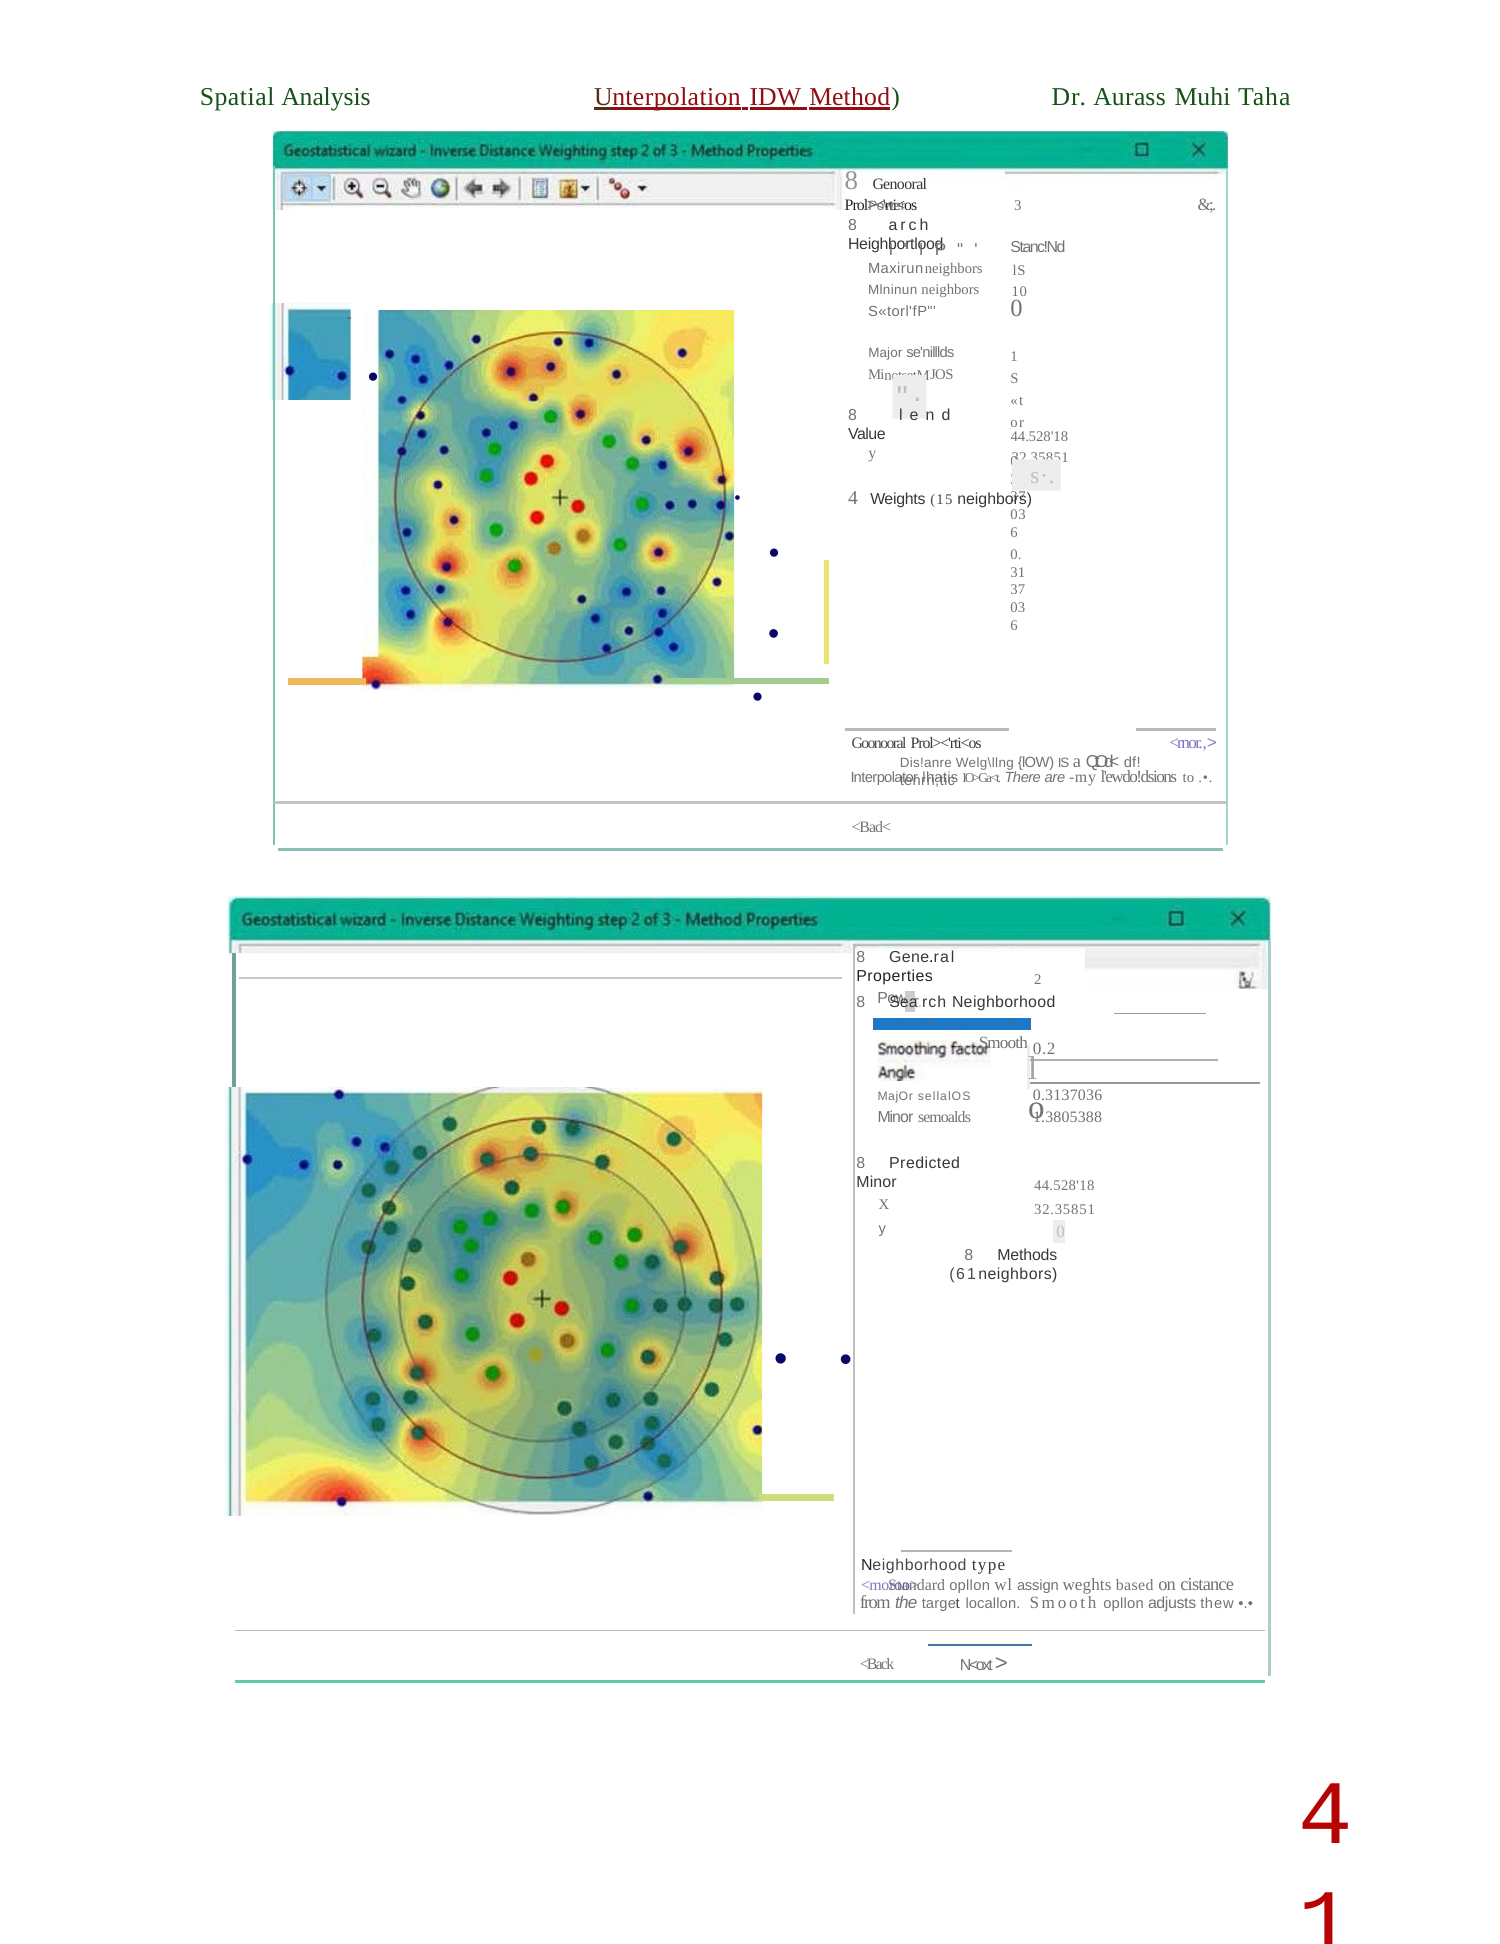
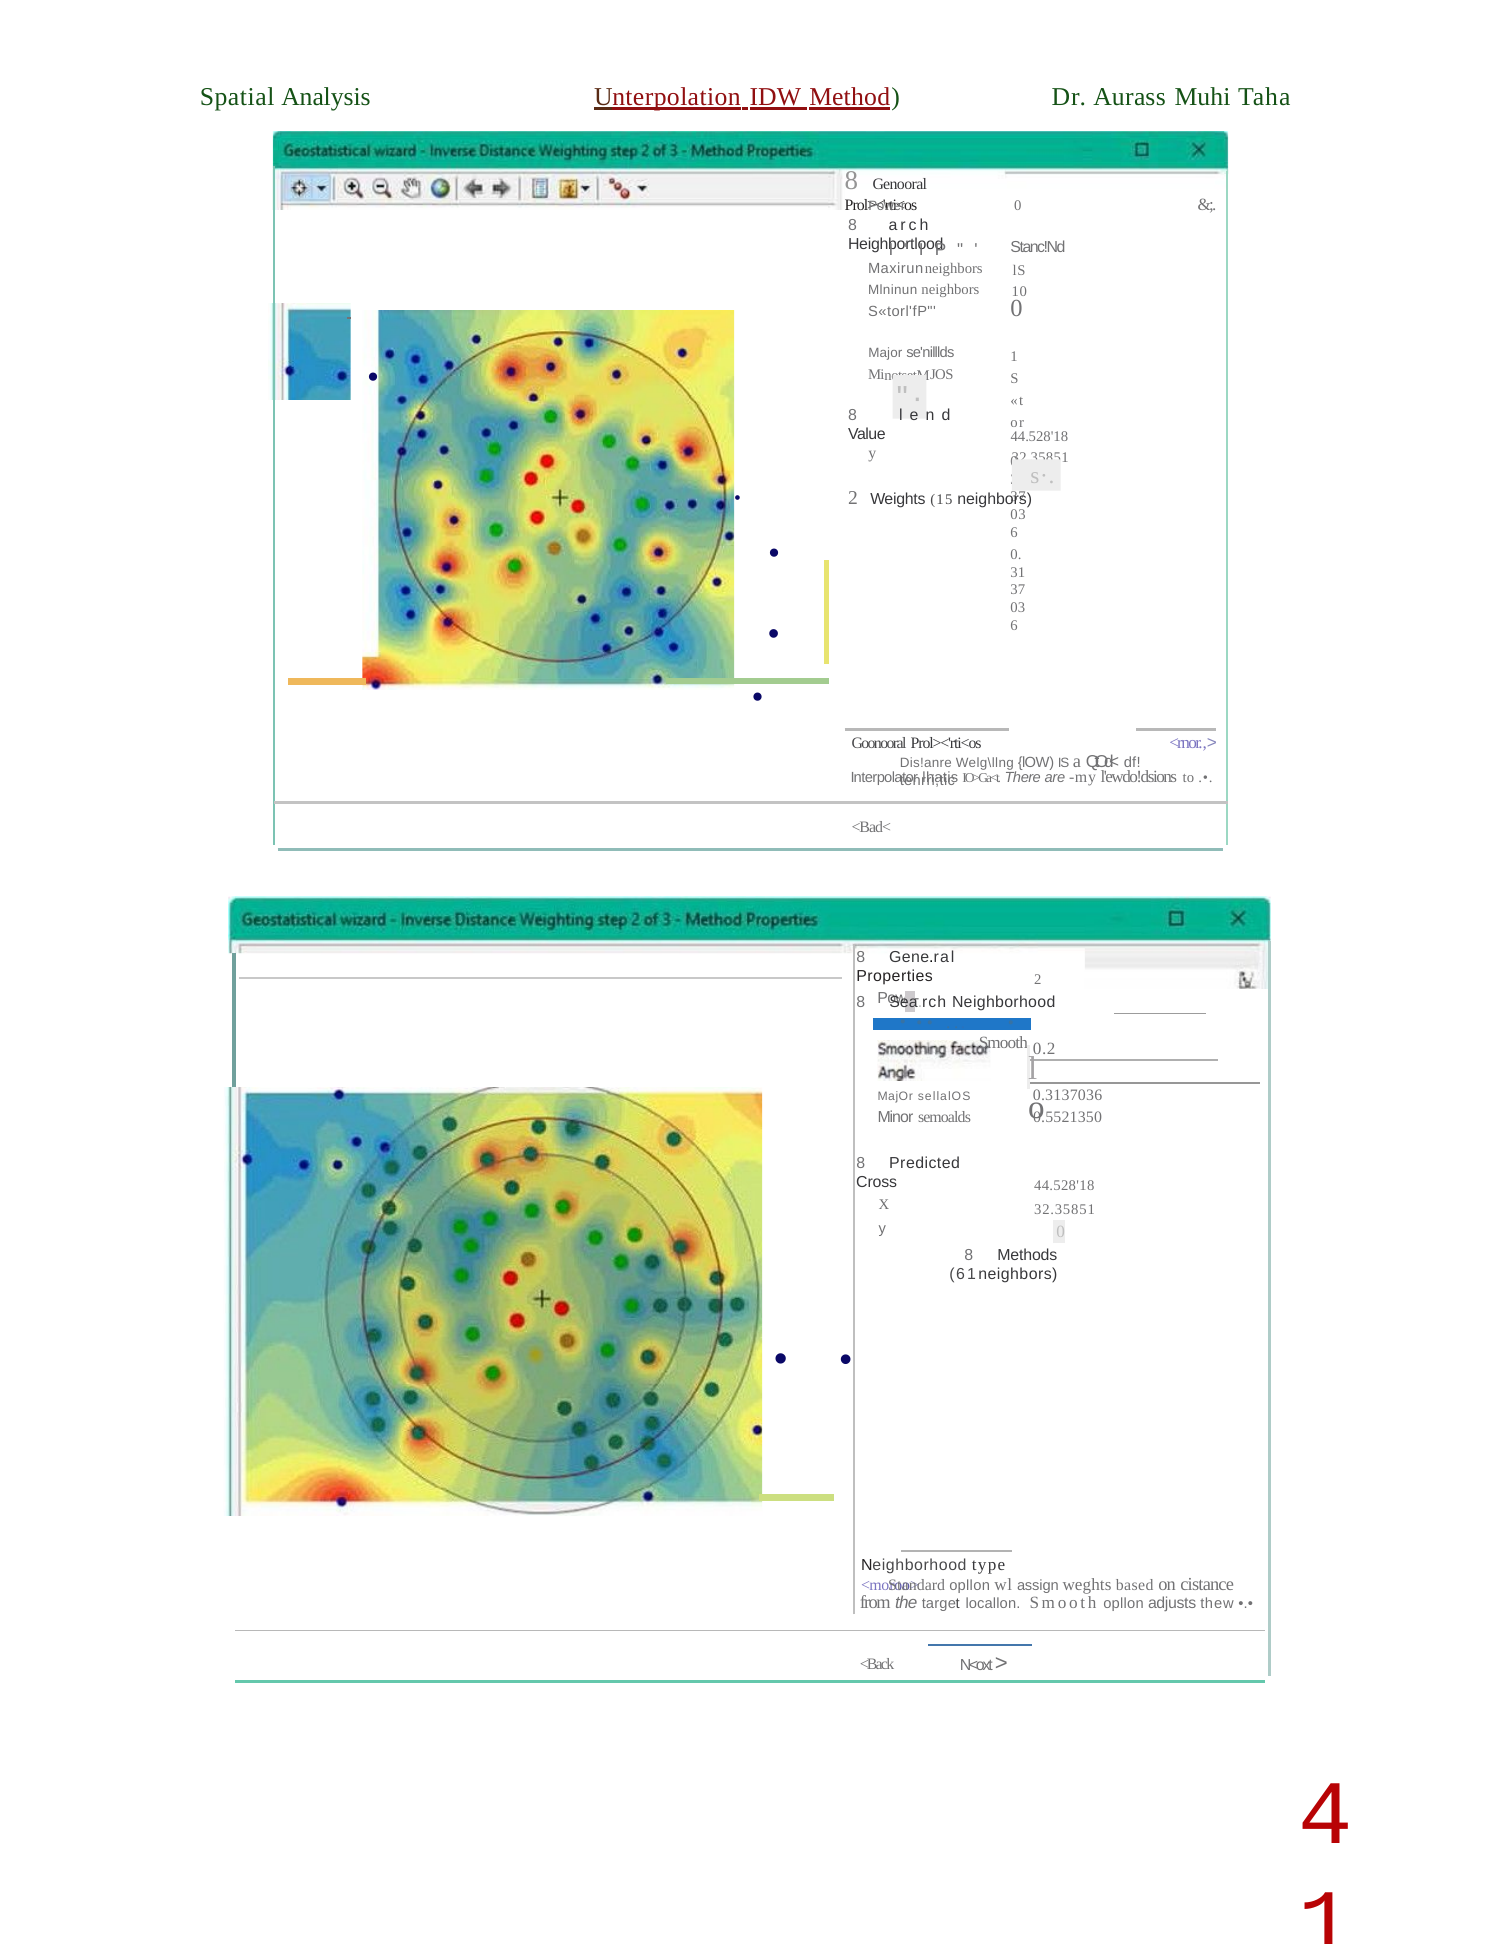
3 at (1018, 206): 3 -> 0
4 at (853, 498): 4 -> 2
1.3805388: 1.3805388 -> 0.5521350
Minor at (877, 1182): Minor -> Cross
